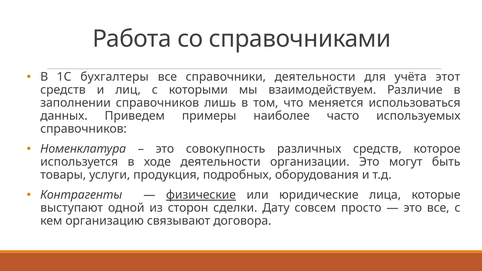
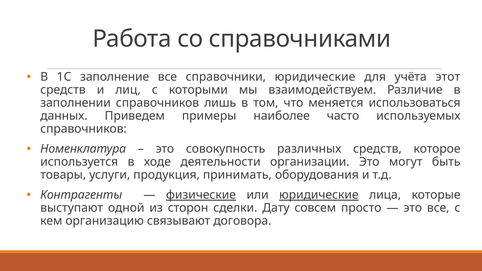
бухгалтеры: бухгалтеры -> заполнение
справочники деятельности: деятельности -> юридические
подробных: подробных -> принимать
юридические at (319, 195) underline: none -> present
